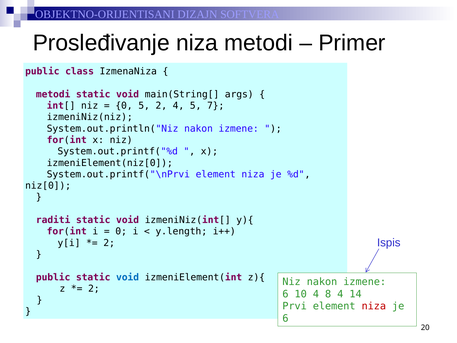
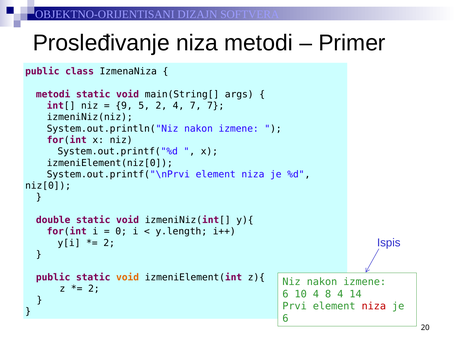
0 at (124, 106): 0 -> 9
4 5: 5 -> 7
raditi: raditi -> double
void at (128, 277) colour: blue -> orange
